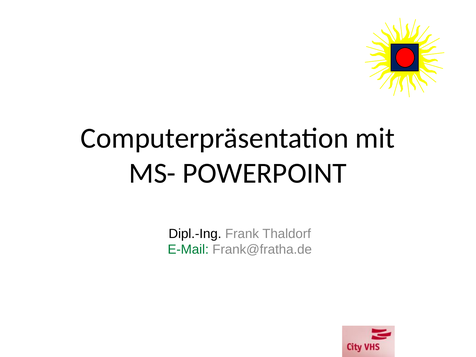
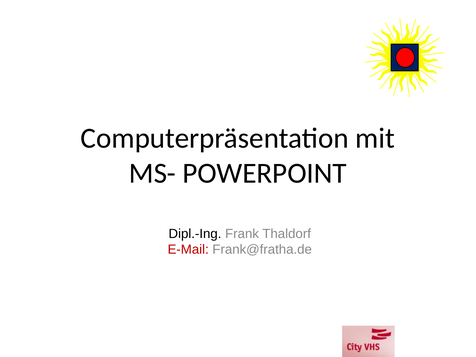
E-Mail colour: green -> red
